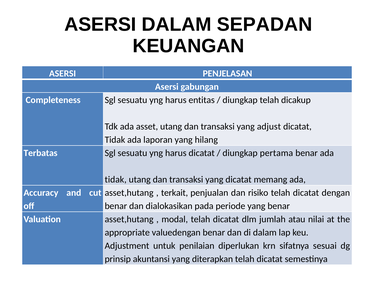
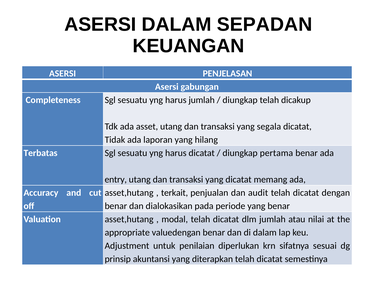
harus entitas: entitas -> jumlah
adjust: adjust -> segala
tidak at (116, 179): tidak -> entry
risiko: risiko -> audit
